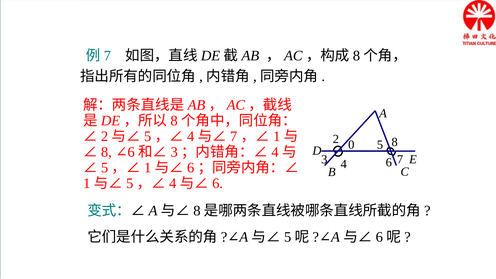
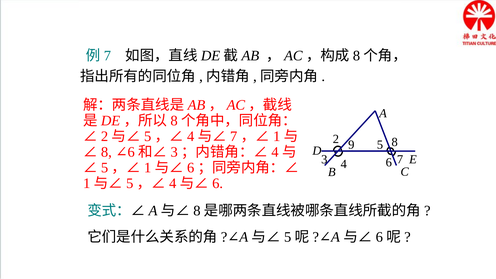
0: 0 -> 9
